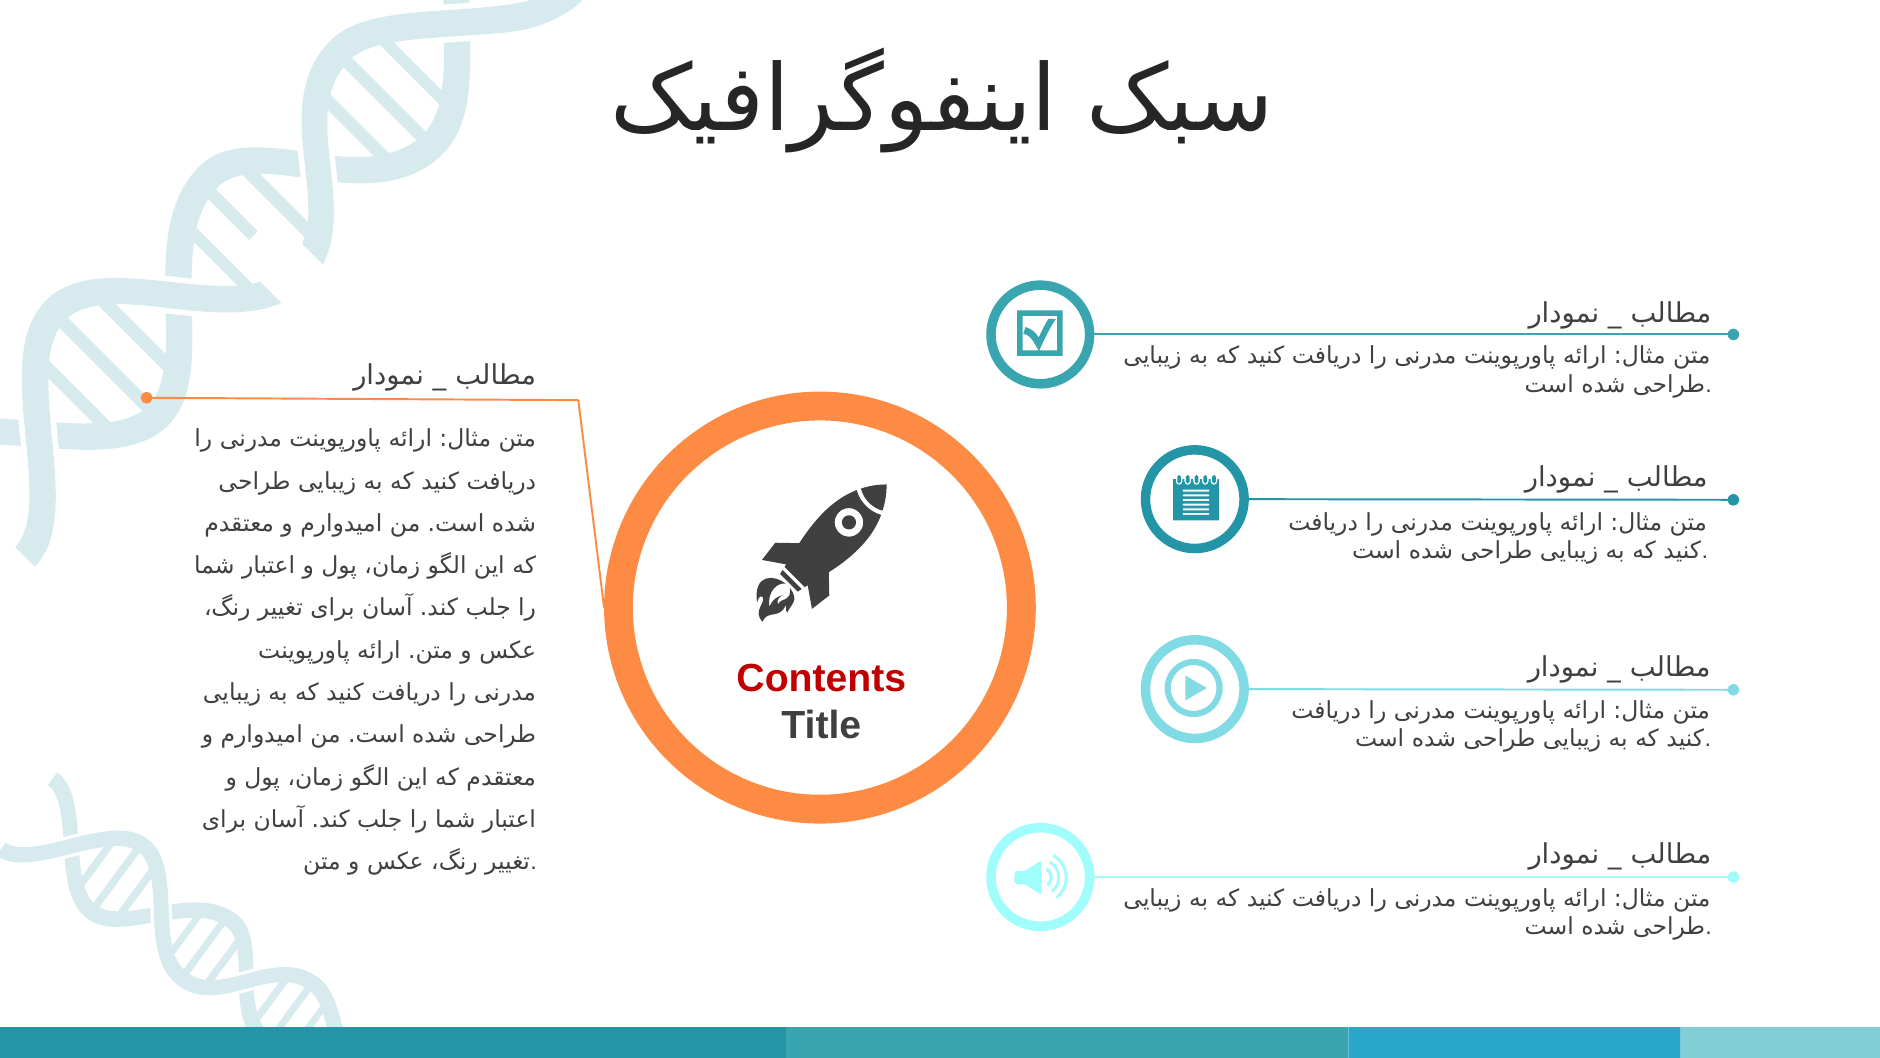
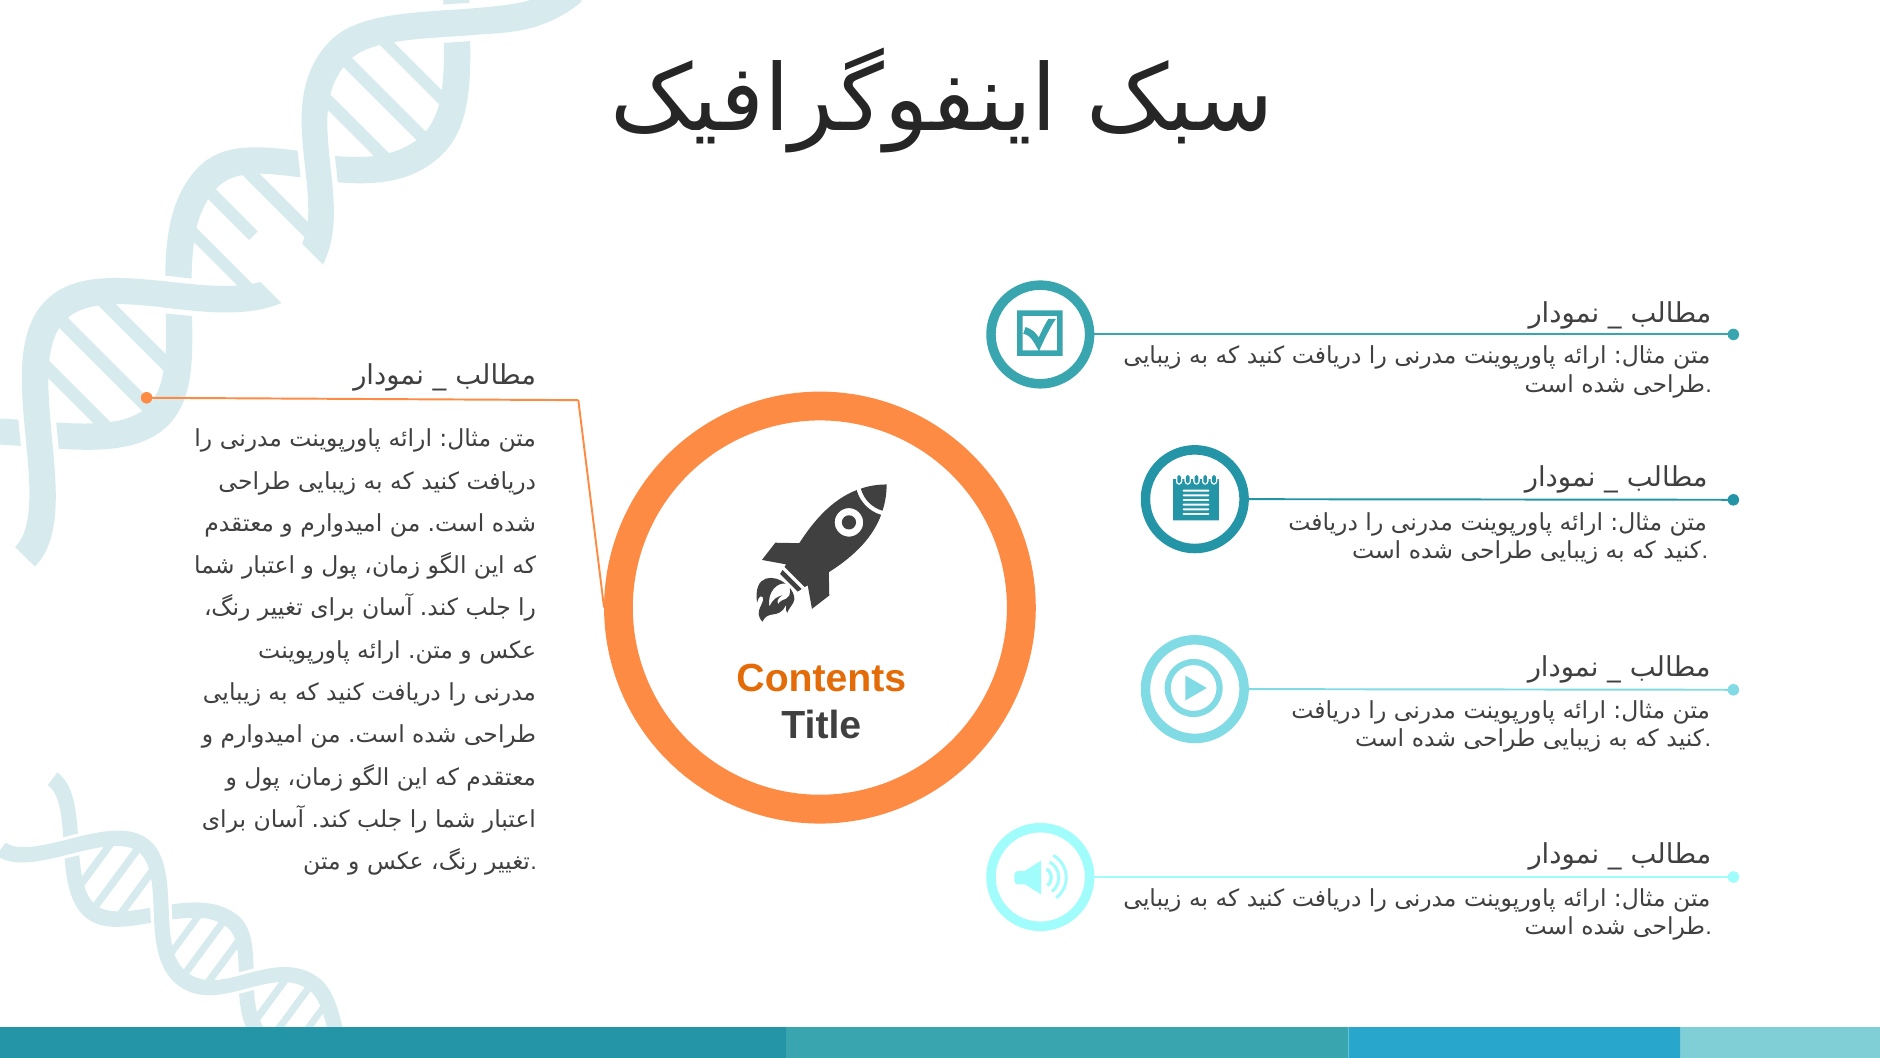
Contents colour: red -> orange
